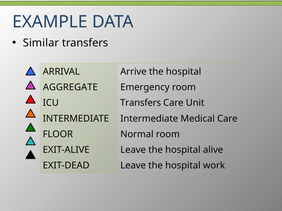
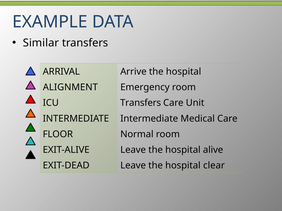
AGGREGATE: AGGREGATE -> ALIGNMENT
work: work -> clear
